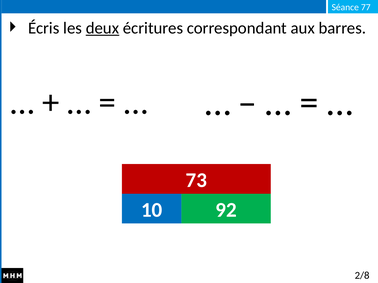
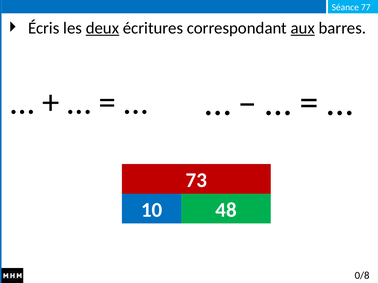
aux underline: none -> present
92: 92 -> 48
2/8: 2/8 -> 0/8
